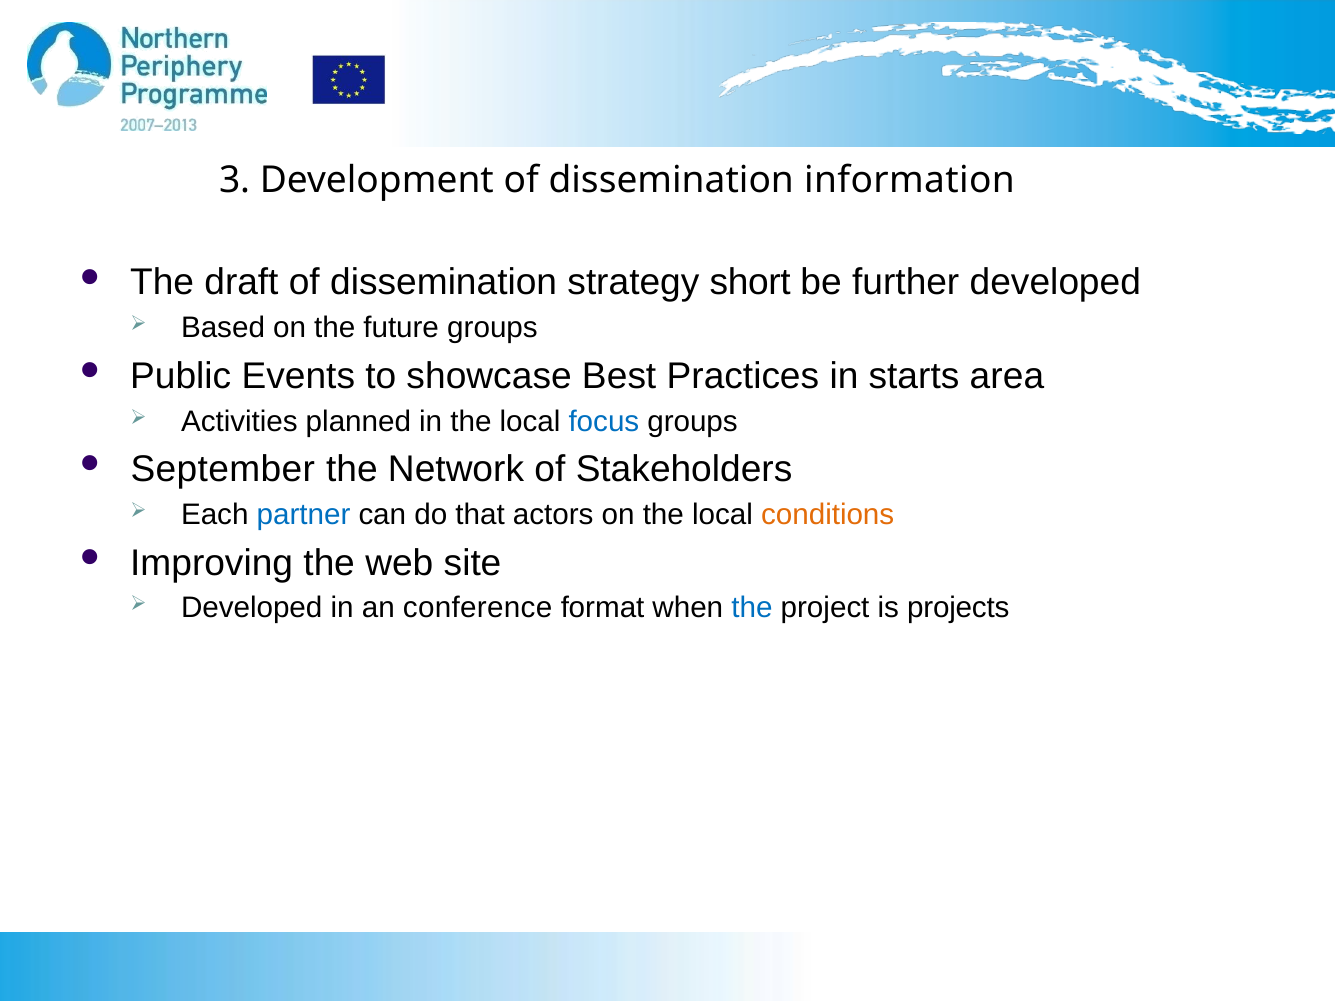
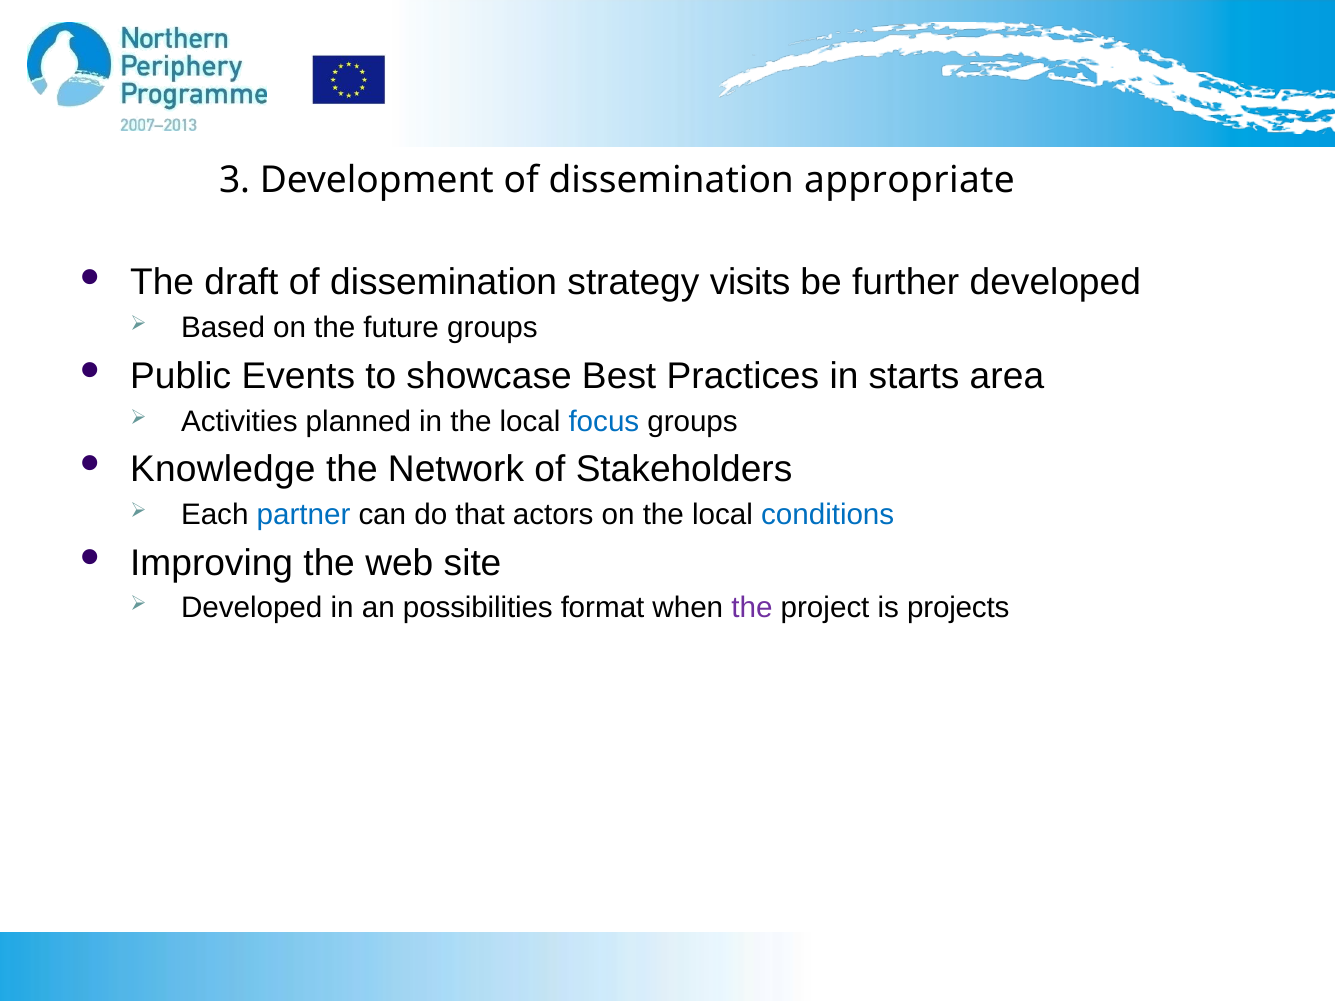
information: information -> appropriate
short: short -> visits
September: September -> Knowledge
conditions colour: orange -> blue
conference: conference -> possibilities
the at (752, 608) colour: blue -> purple
